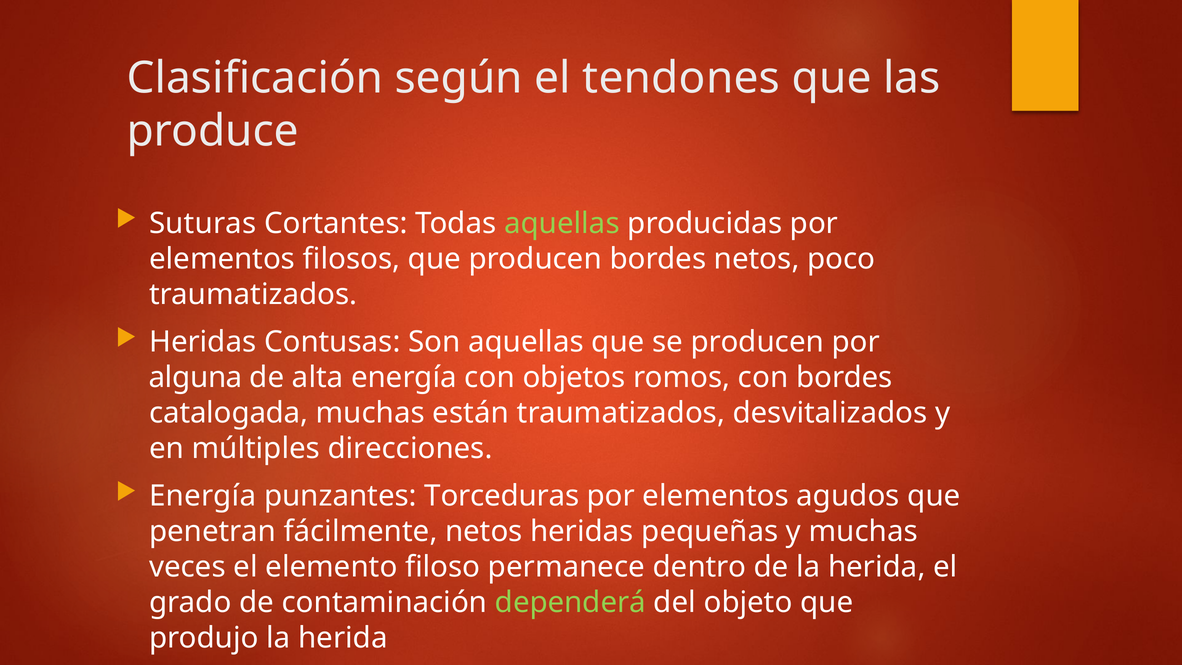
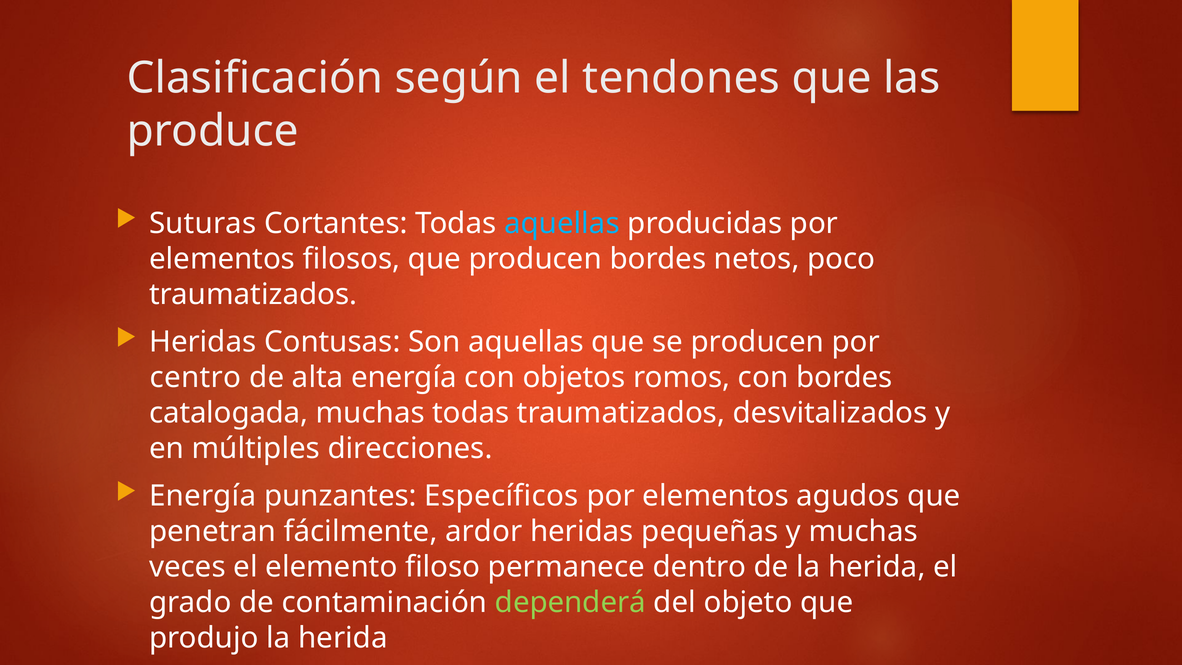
aquellas at (562, 223) colour: light green -> light blue
alguna: alguna -> centro
muchas están: están -> todas
Torceduras: Torceduras -> Específicos
fácilmente netos: netos -> ardor
